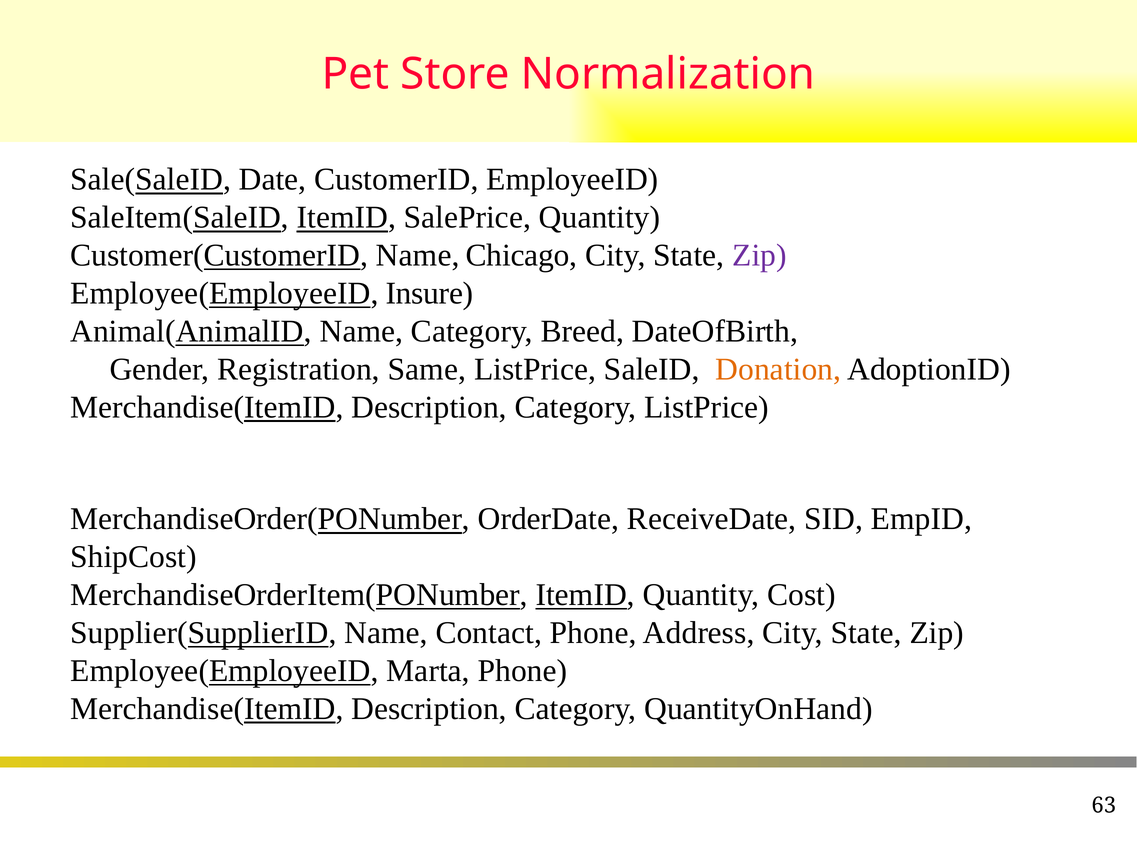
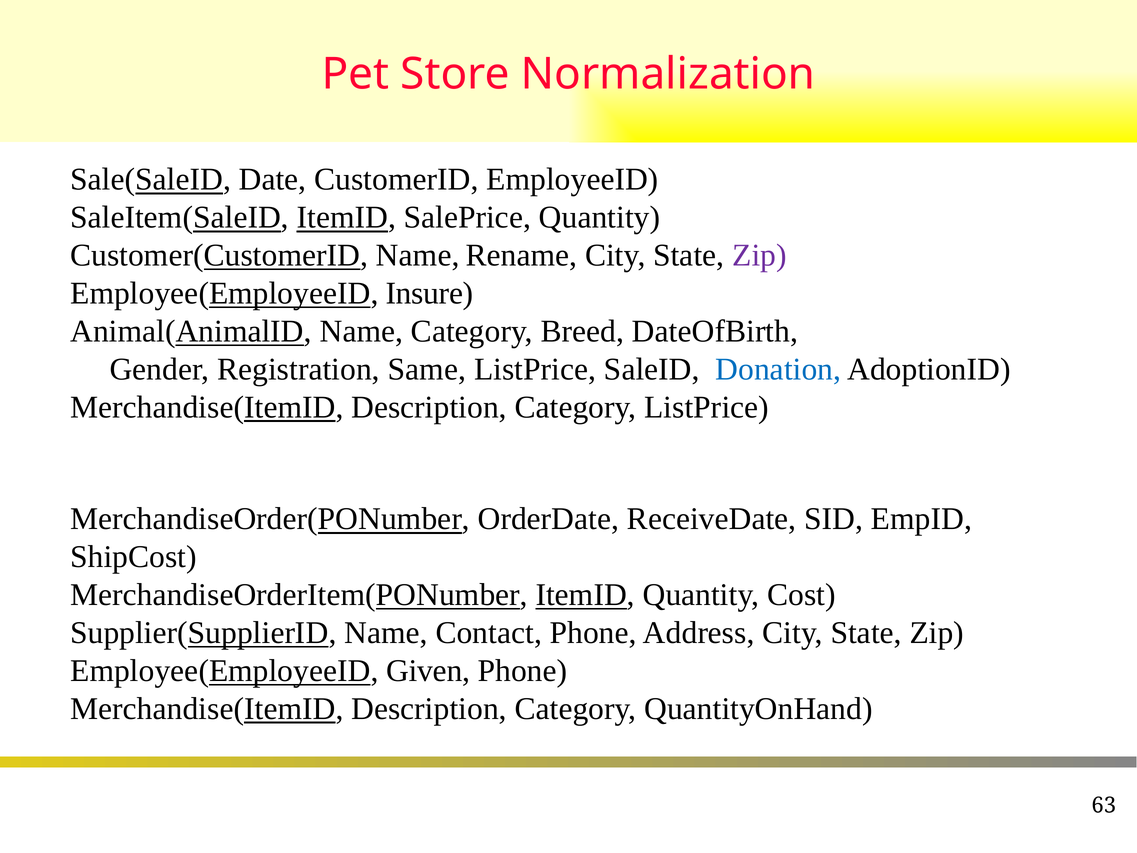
Chicago: Chicago -> Rename
Donation colour: orange -> blue
Marta: Marta -> Given
